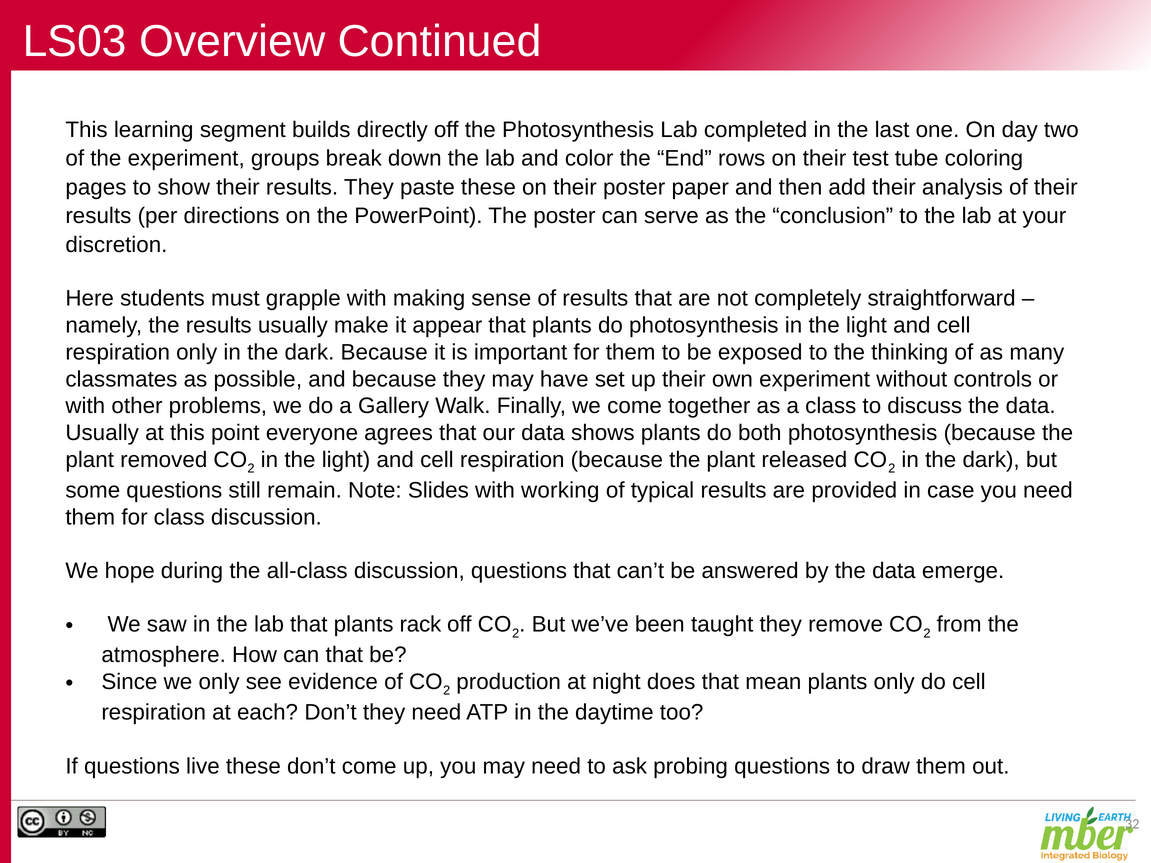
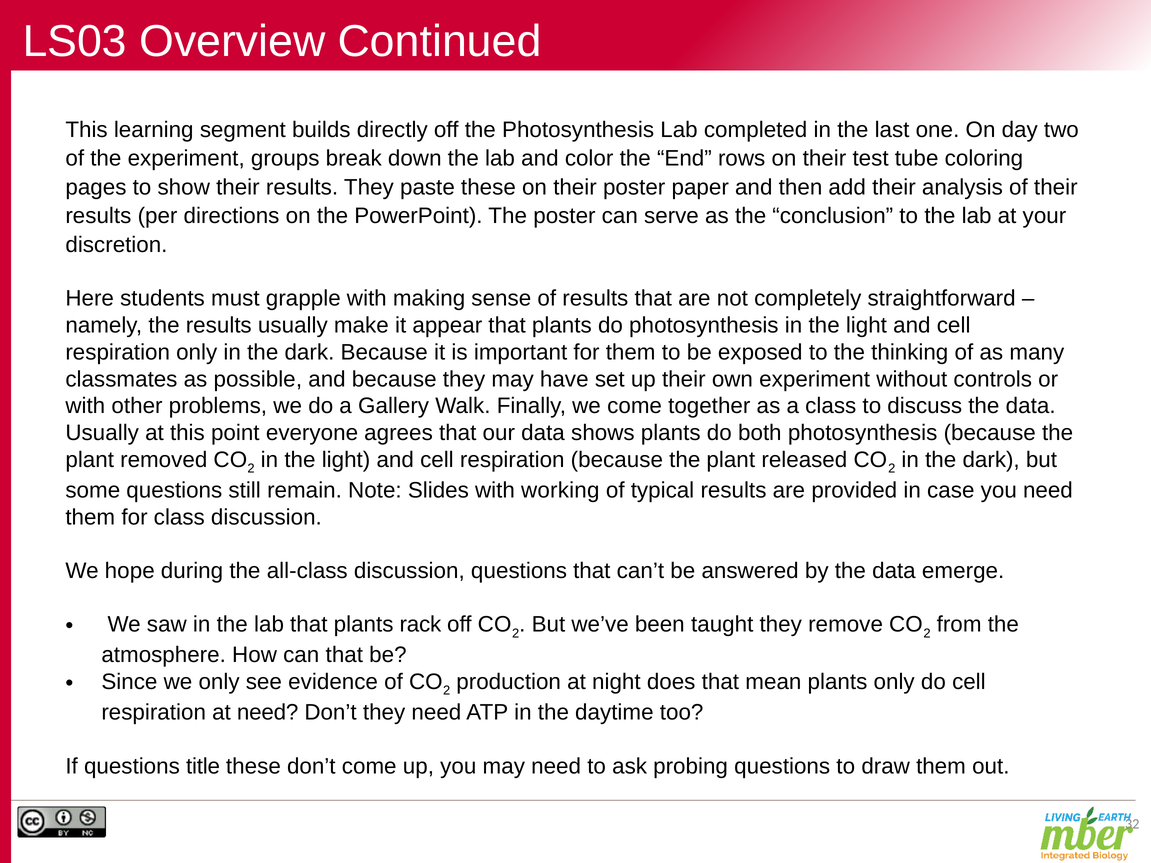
at each: each -> need
live: live -> title
